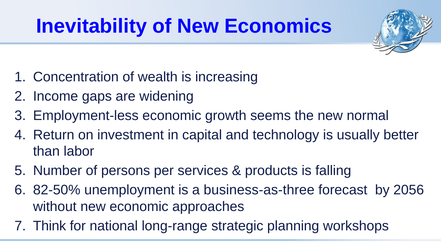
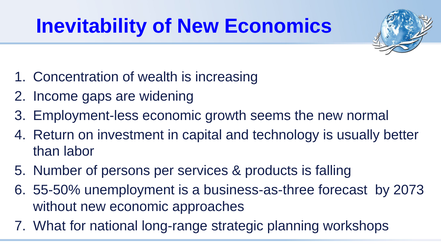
82-50%: 82-50% -> 55-50%
2056: 2056 -> 2073
Think: Think -> What
